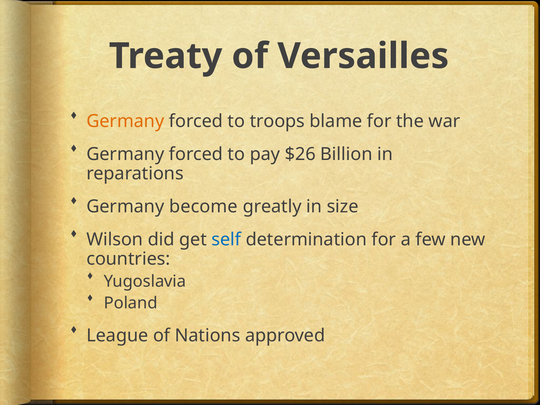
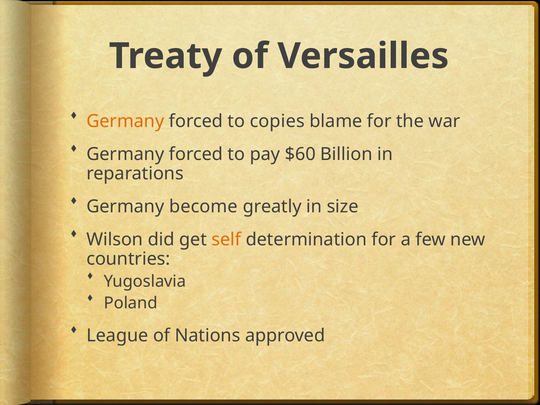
troops: troops -> copies
$26: $26 -> $60
self colour: blue -> orange
